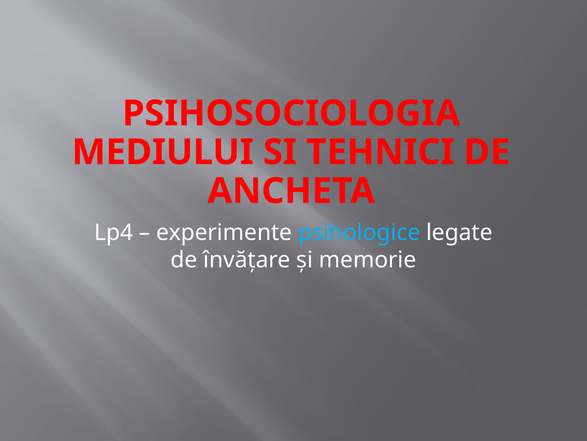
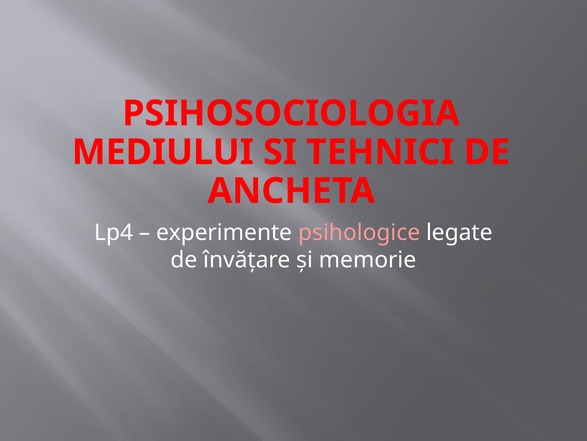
psihologice colour: light blue -> pink
